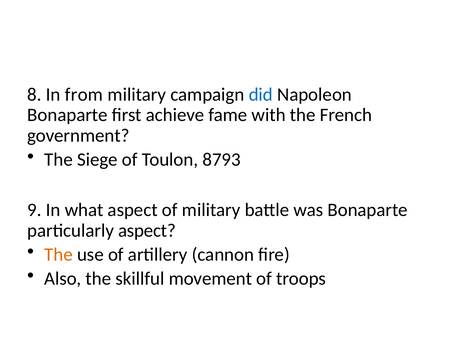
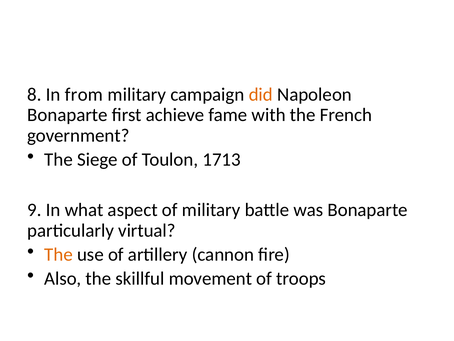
did colour: blue -> orange
8793: 8793 -> 1713
particularly aspect: aspect -> virtual
